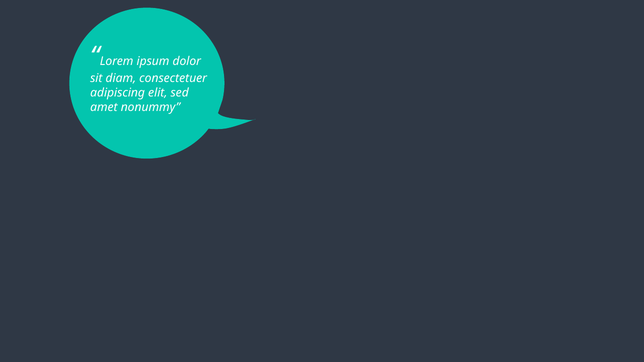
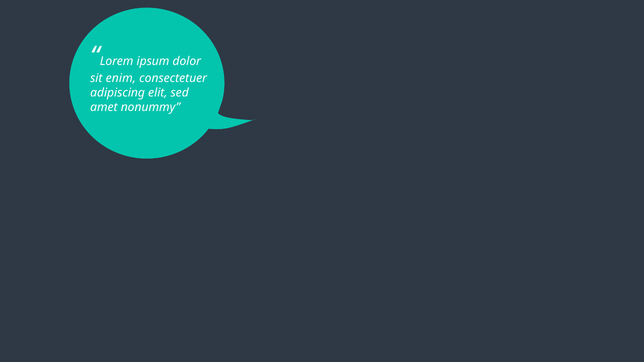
diam: diam -> enim
